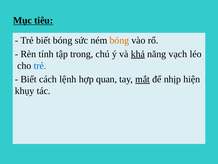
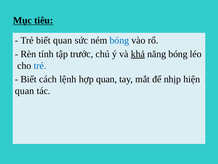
biết bóng: bóng -> quan
bóng at (119, 40) colour: orange -> blue
trong: trong -> trước
năng vạch: vạch -> bóng
mắt underline: present -> none
khụy at (25, 91): khụy -> quan
